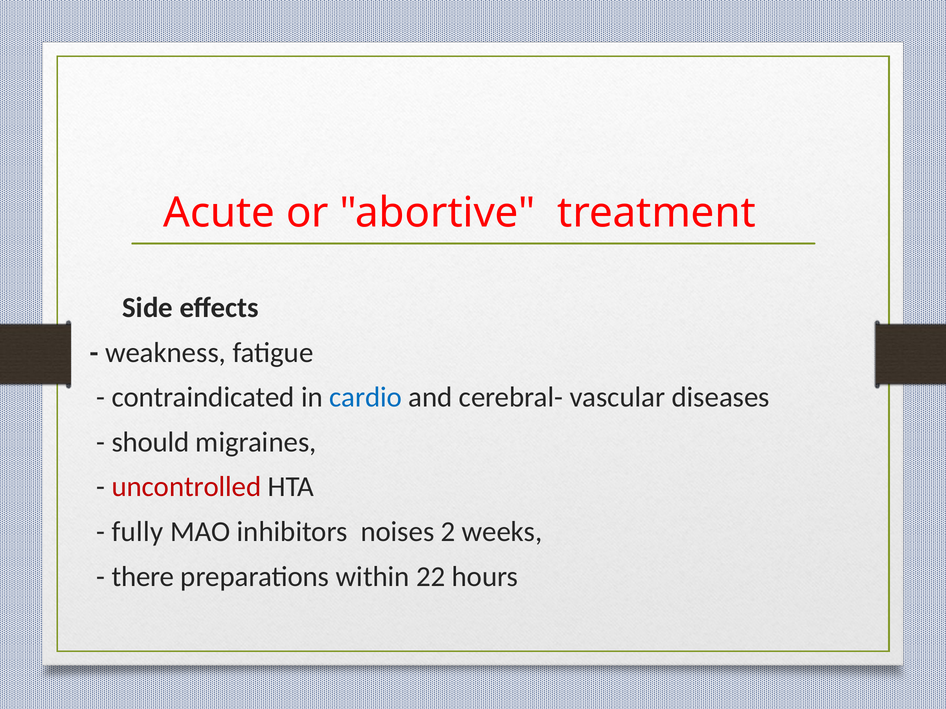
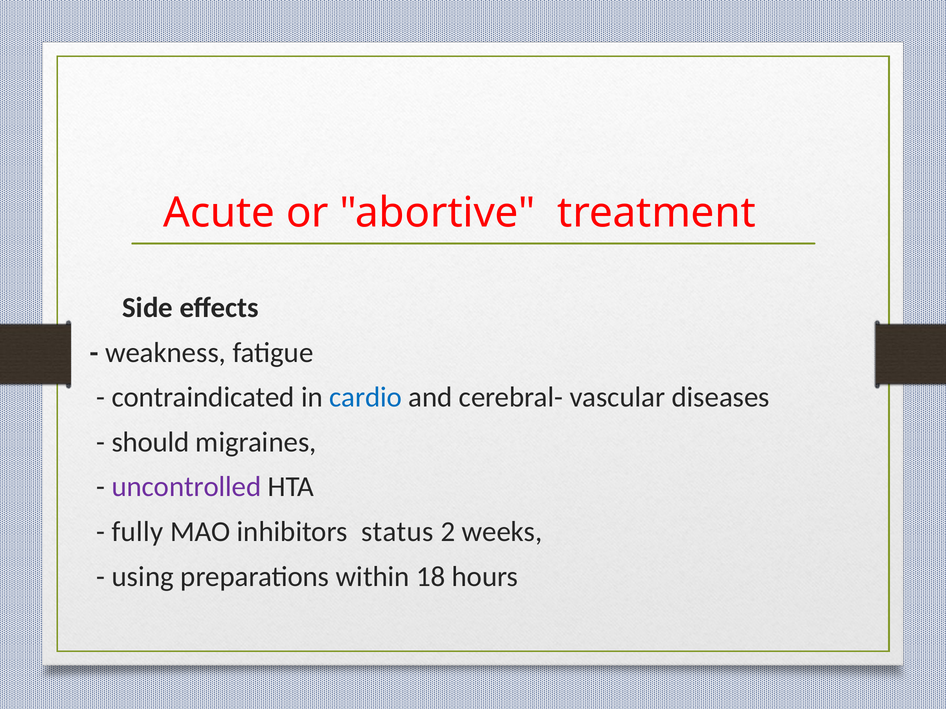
uncontrolled colour: red -> purple
noises: noises -> status
there: there -> using
22: 22 -> 18
